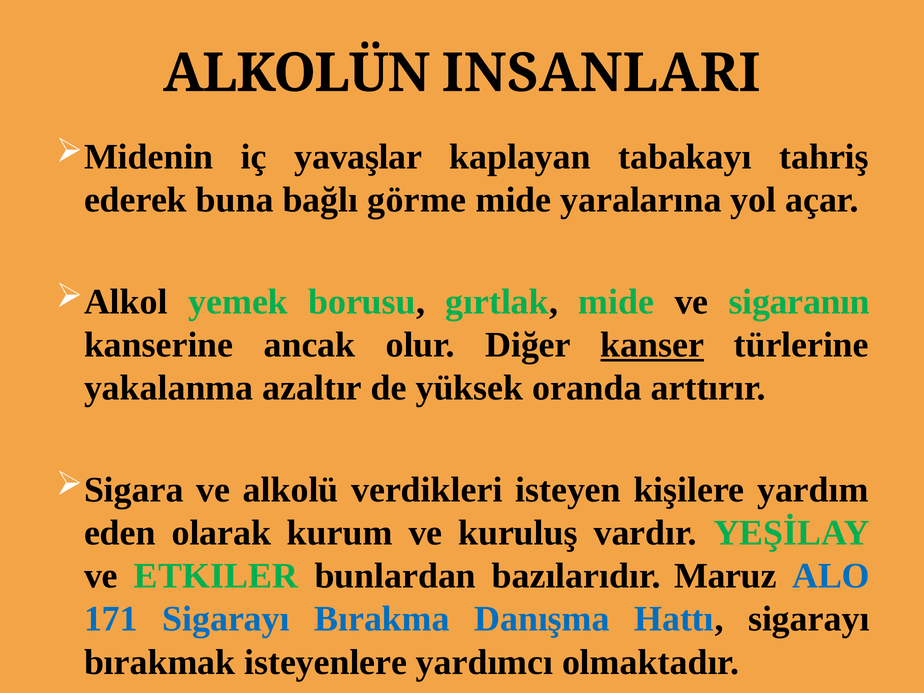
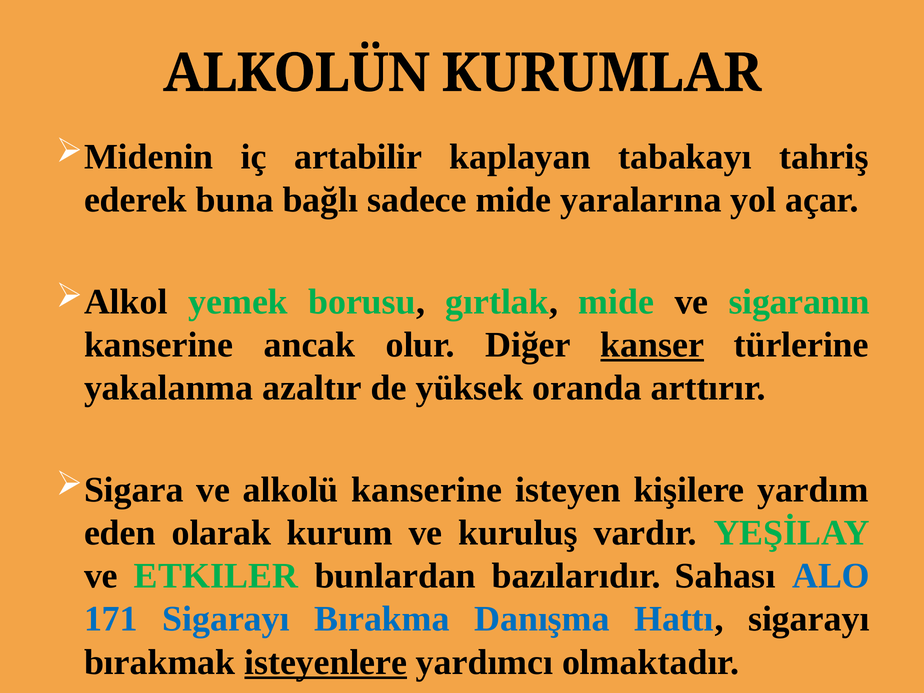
INSANLARI: INSANLARI -> KURUMLAR
yavaşlar: yavaşlar -> artabilir
görme: görme -> sadece
alkolü verdikleri: verdikleri -> kanserine
Maruz: Maruz -> Sahası
isteyenlere underline: none -> present
